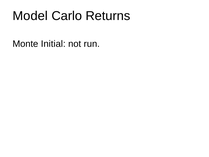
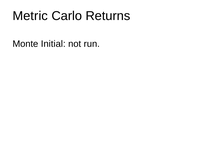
Model: Model -> Metric
